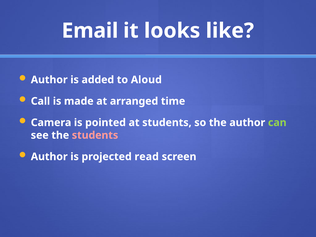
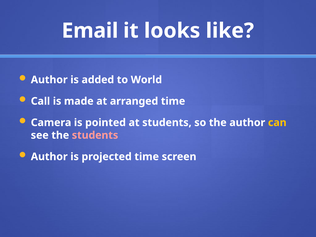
Aloud: Aloud -> World
can colour: light green -> yellow
projected read: read -> time
